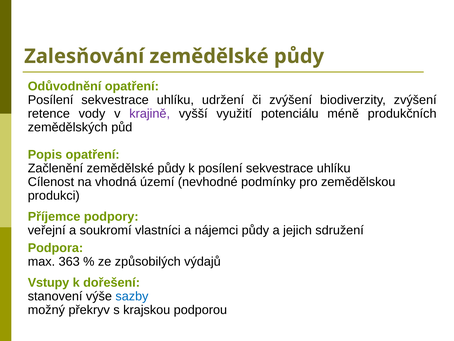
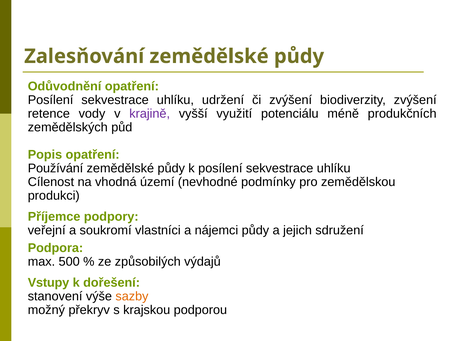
Začlenění: Začlenění -> Používání
363: 363 -> 500
sazby colour: blue -> orange
